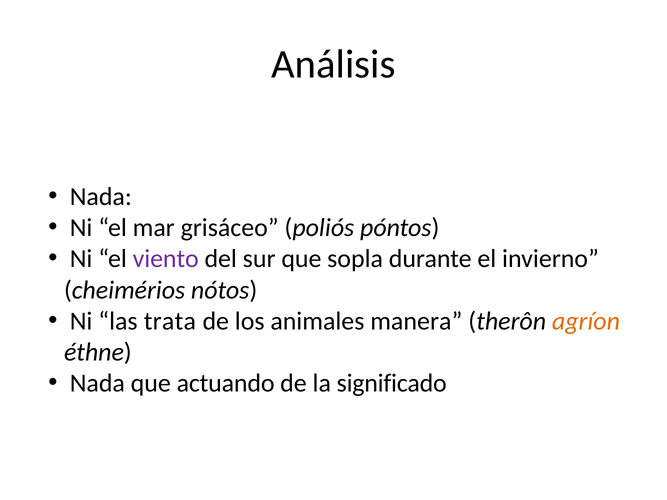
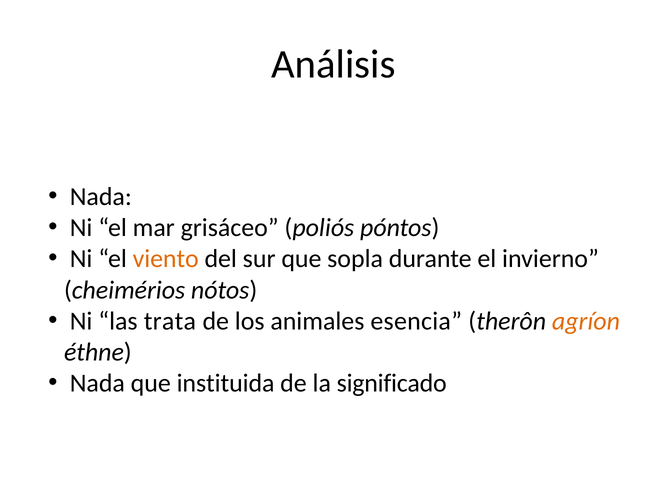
viento colour: purple -> orange
manera: manera -> esencia
actuando: actuando -> instituida
